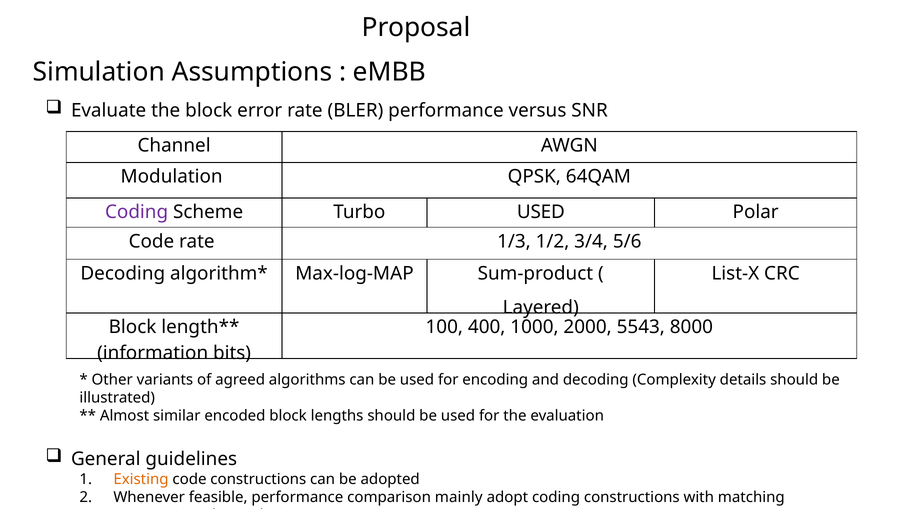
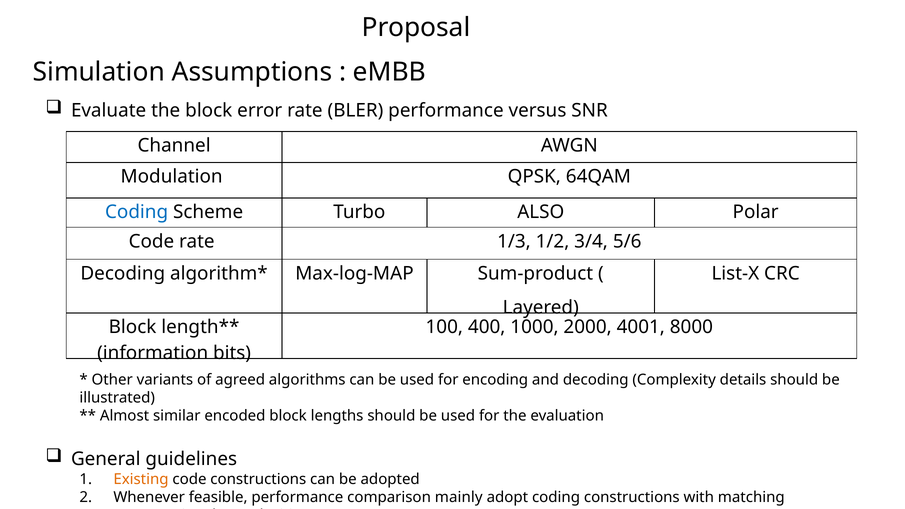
Coding at (137, 212) colour: purple -> blue
Turbo USED: USED -> ALSO
5543: 5543 -> 4001
